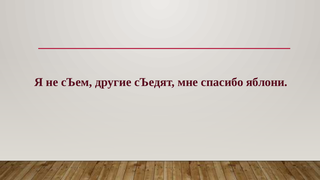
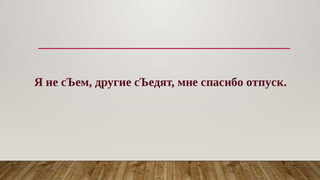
яблони: яблони -> отпуск
